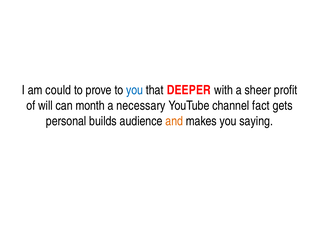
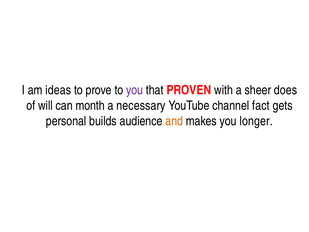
could: could -> ideas
you at (135, 90) colour: blue -> purple
DEEPER: DEEPER -> PROVEN
profit: profit -> does
saying: saying -> longer
